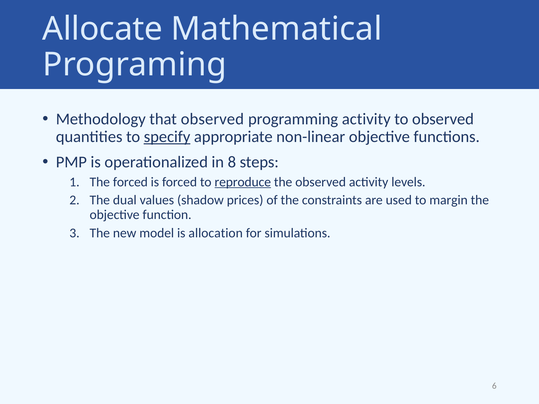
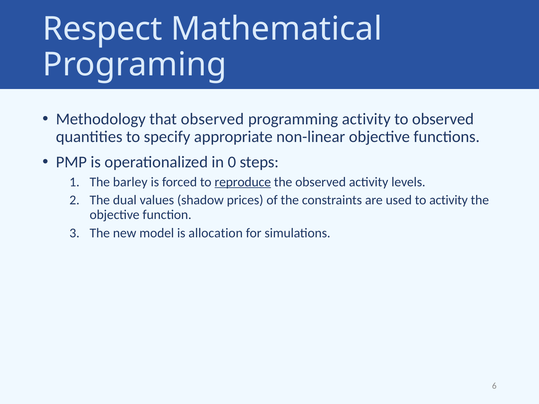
Allocate: Allocate -> Respect
specify underline: present -> none
8: 8 -> 0
The forced: forced -> barley
to margin: margin -> activity
